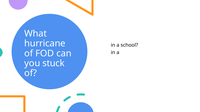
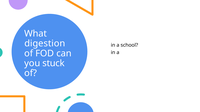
hurricane: hurricane -> digestion
